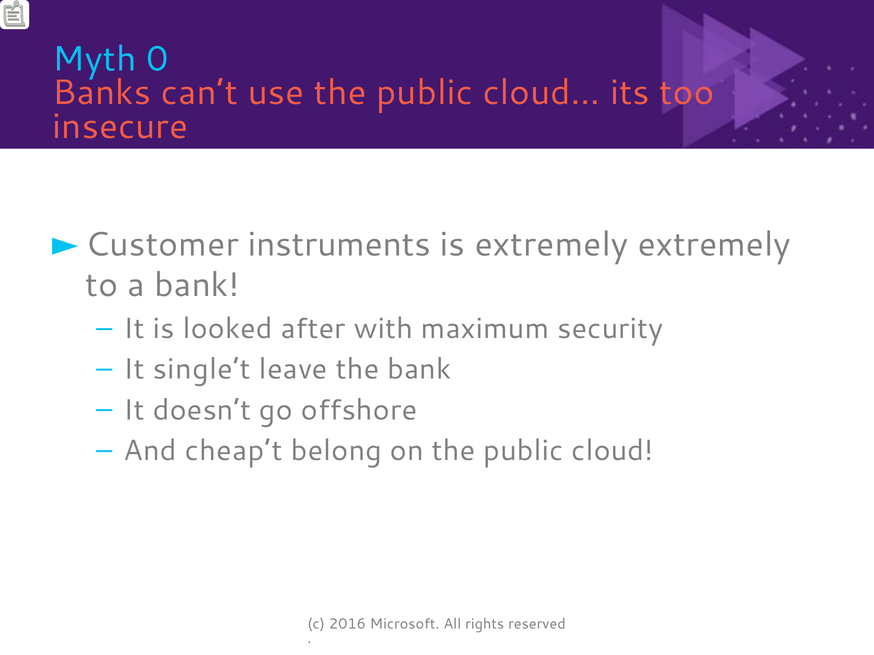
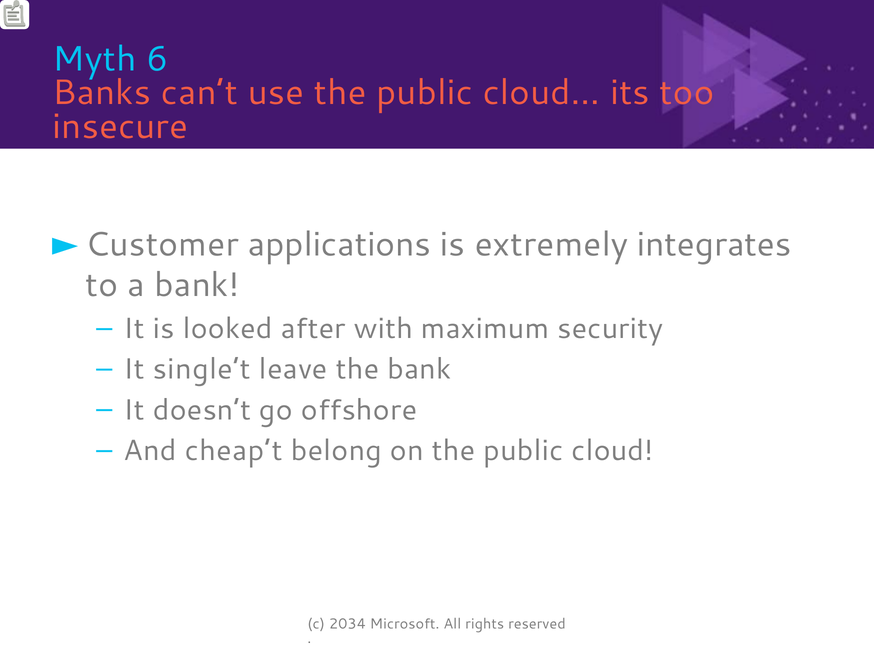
0: 0 -> 6
instruments: instruments -> applications
extremely extremely: extremely -> integrates
2016: 2016 -> 2034
